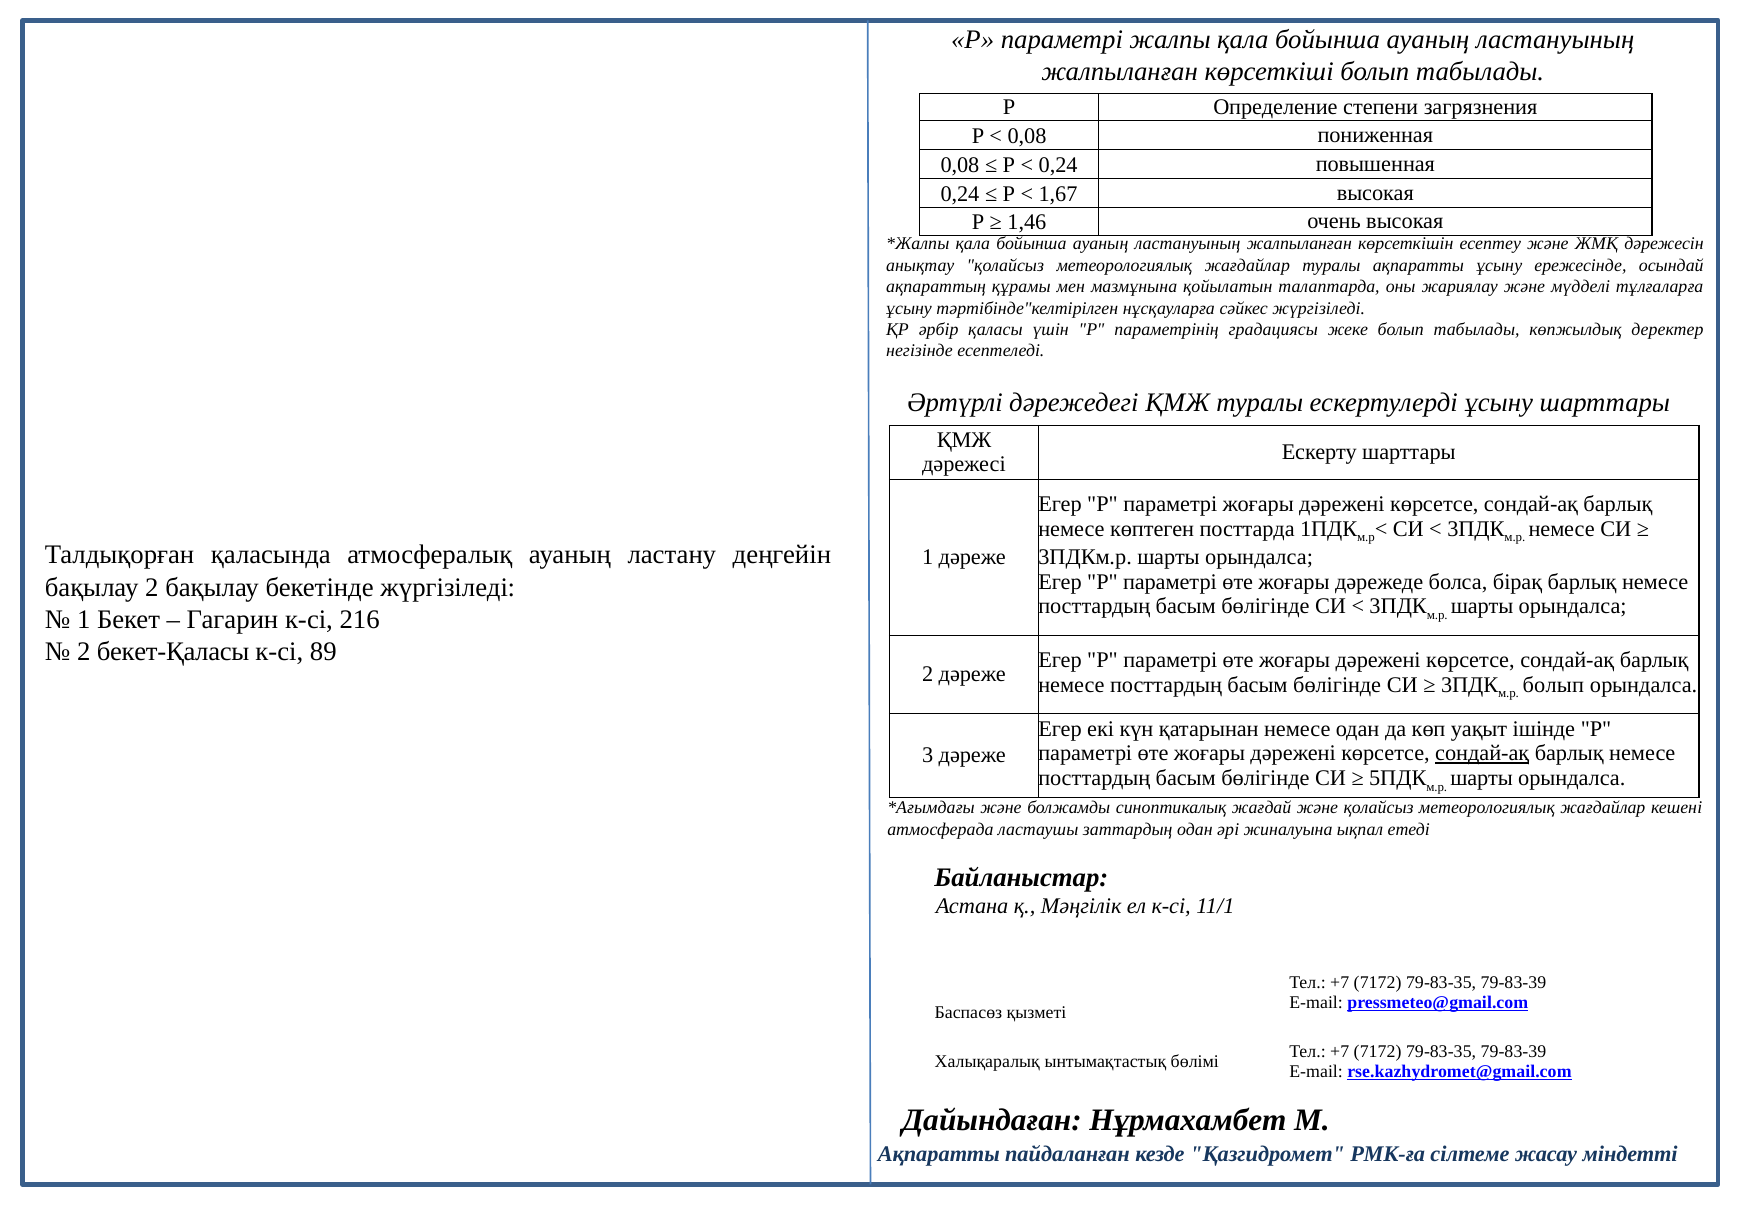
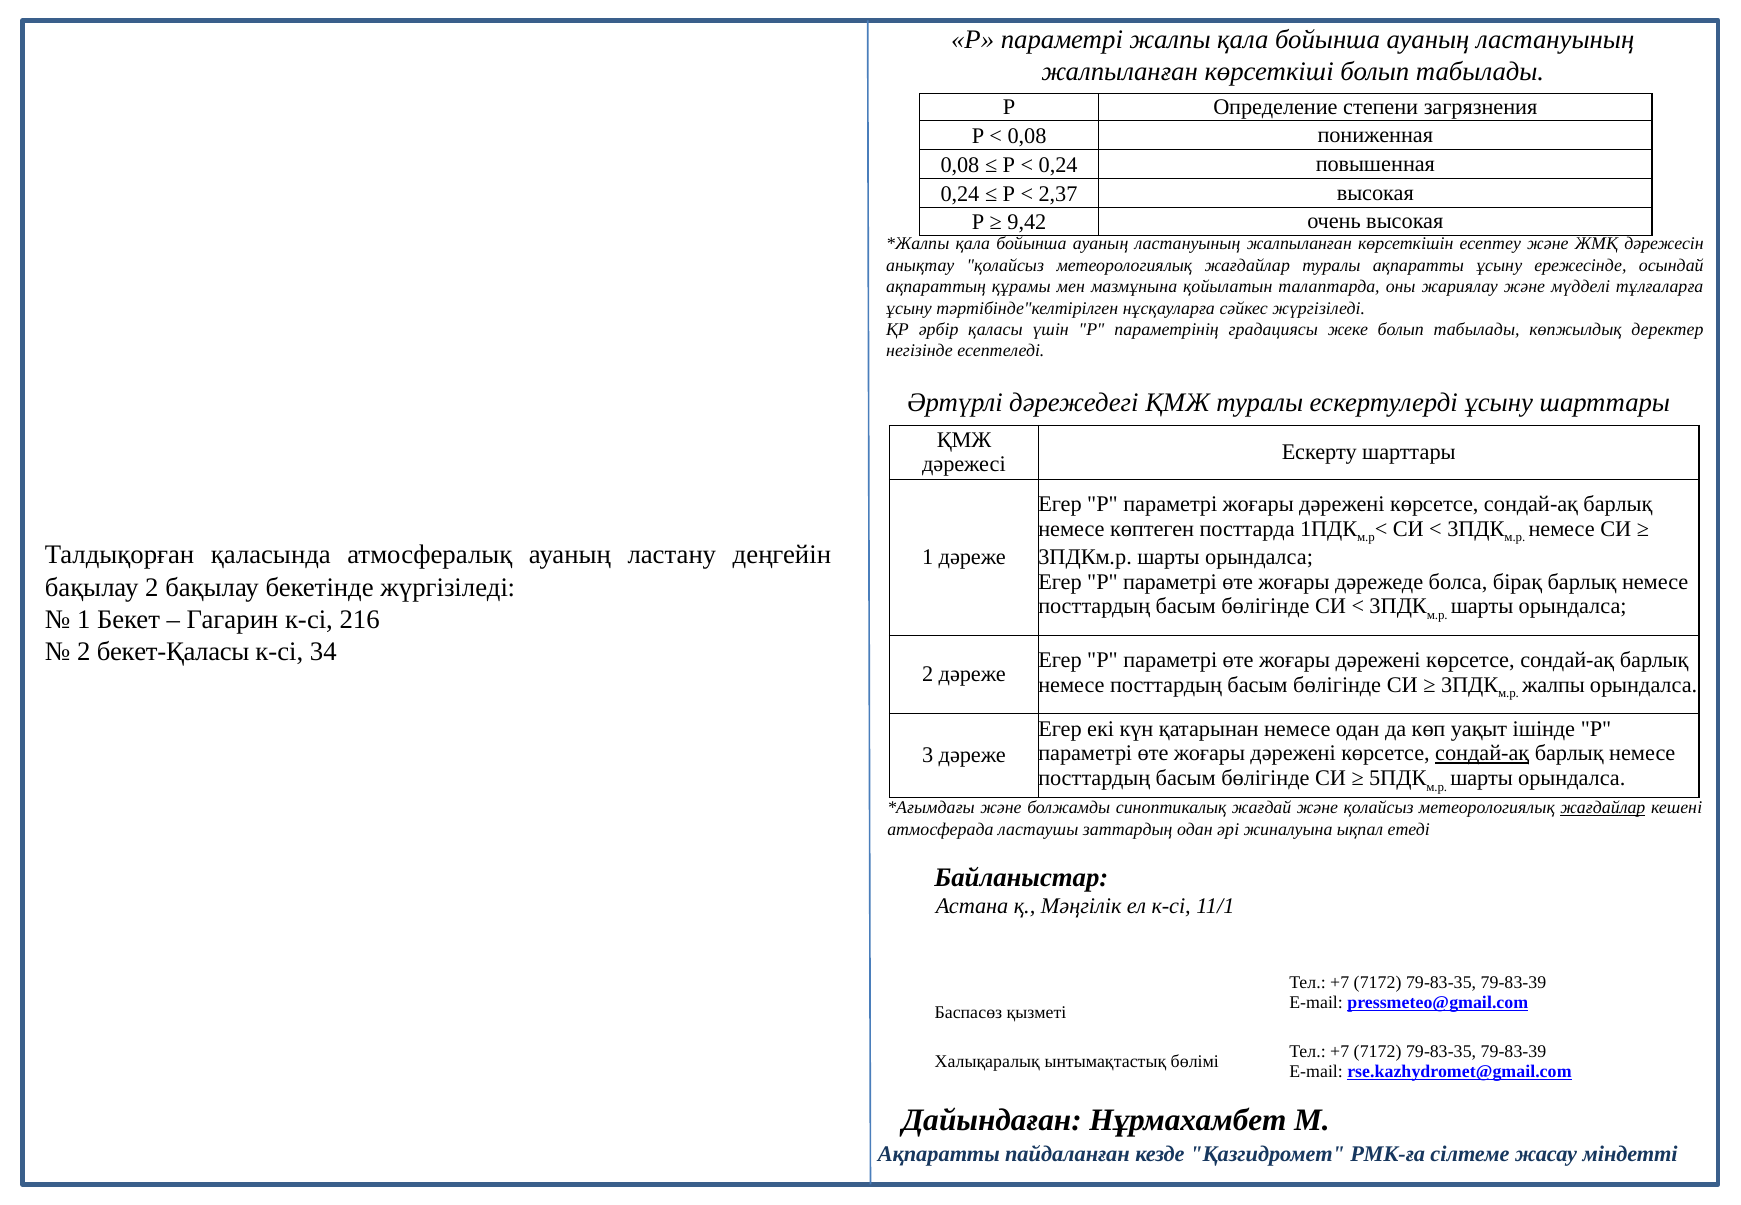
1,67: 1,67 -> 2,37
1,46: 1,46 -> 9,42
89: 89 -> 34
болып at (1553, 685): болып -> жалпы
жағдайлар at (1603, 808) underline: none -> present
